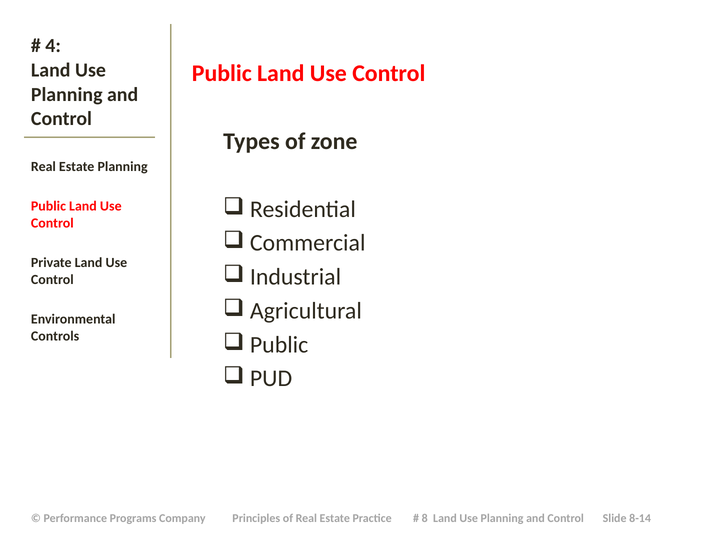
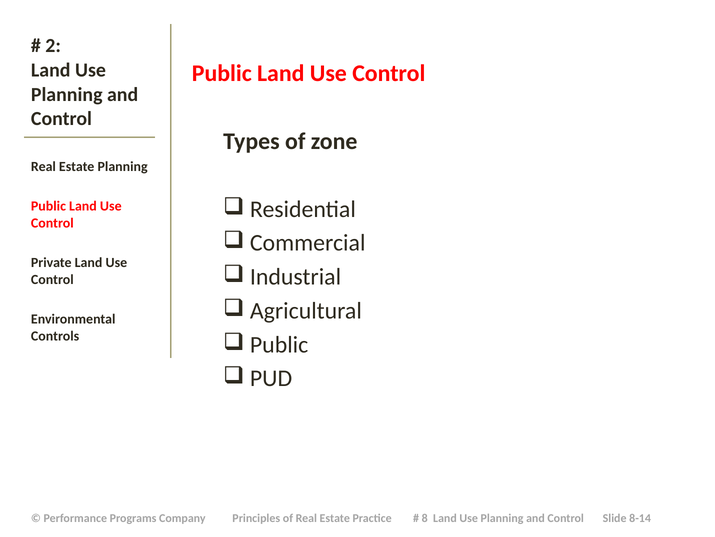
4: 4 -> 2
